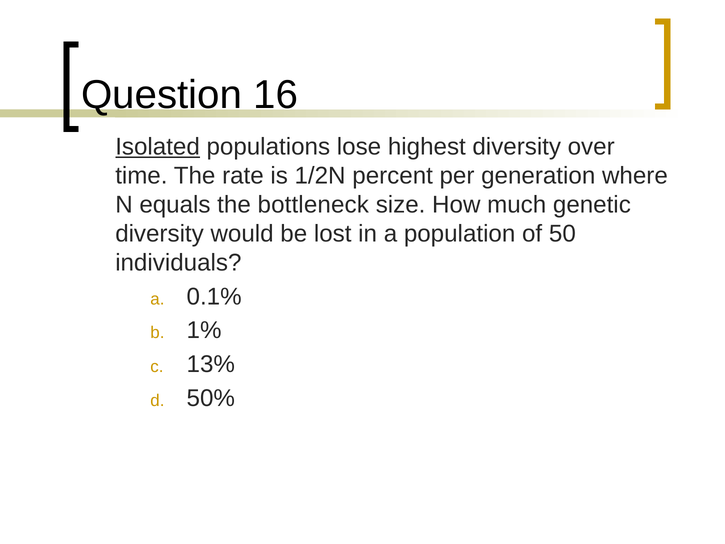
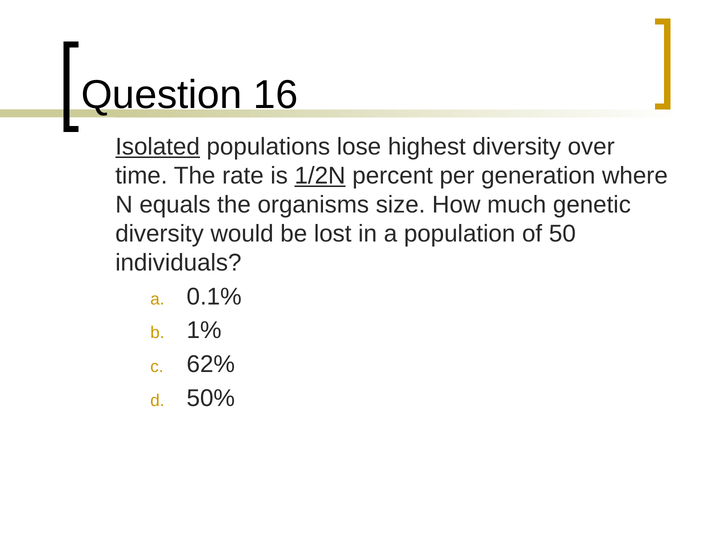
1/2N underline: none -> present
bottleneck: bottleneck -> organisms
13%: 13% -> 62%
